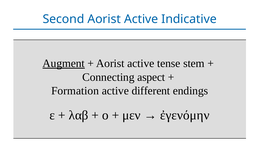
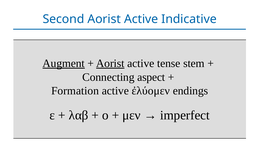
Aorist at (110, 64) underline: none -> present
different: different -> ἐλύομεν
ἐγενόμην: ἐγενόμην -> imperfect
